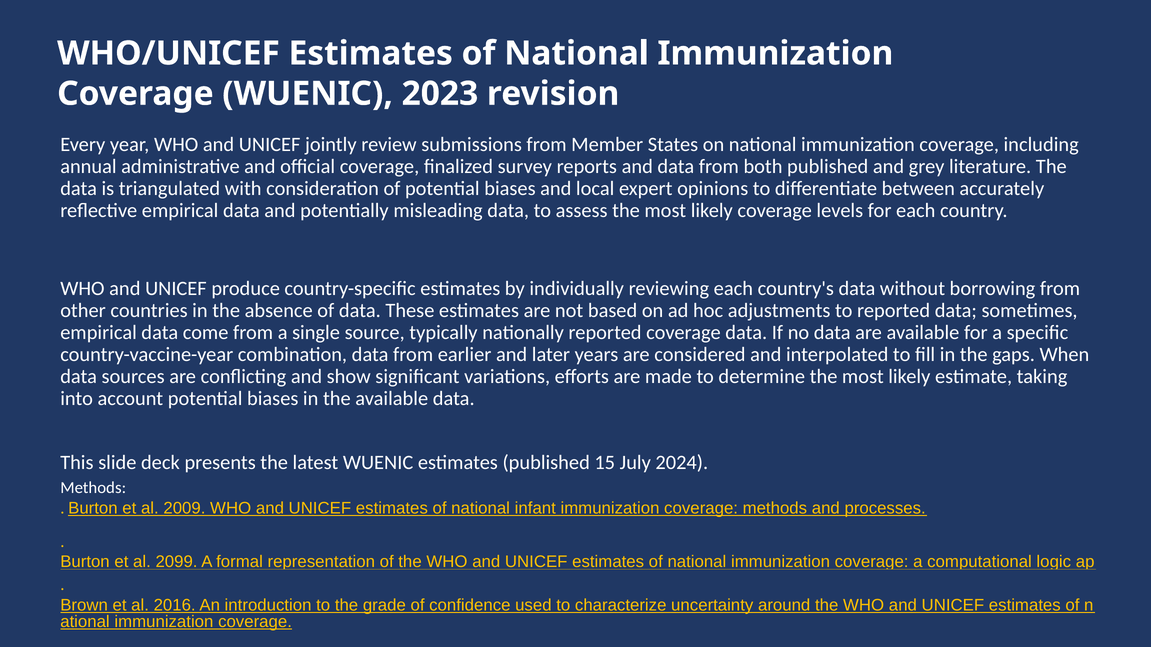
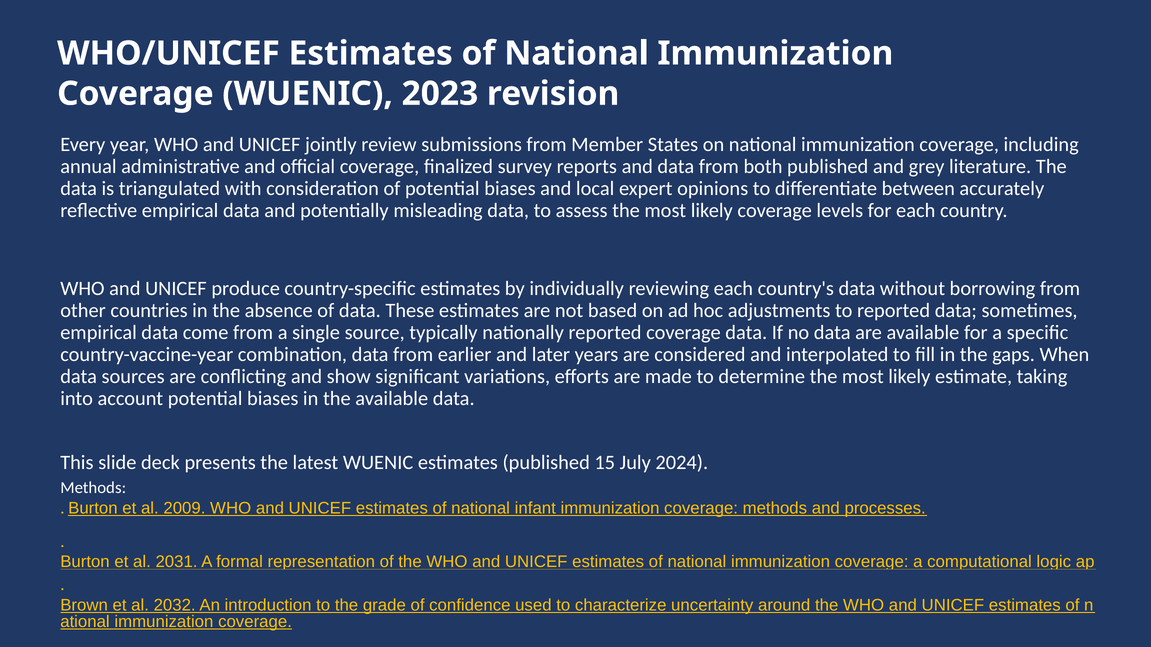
2099: 2099 -> 2031
2016: 2016 -> 2032
